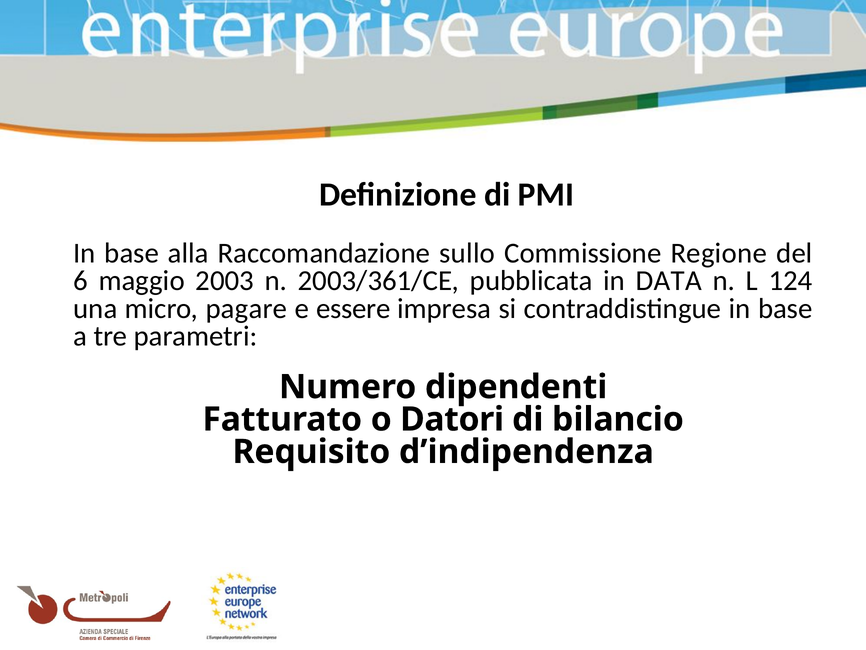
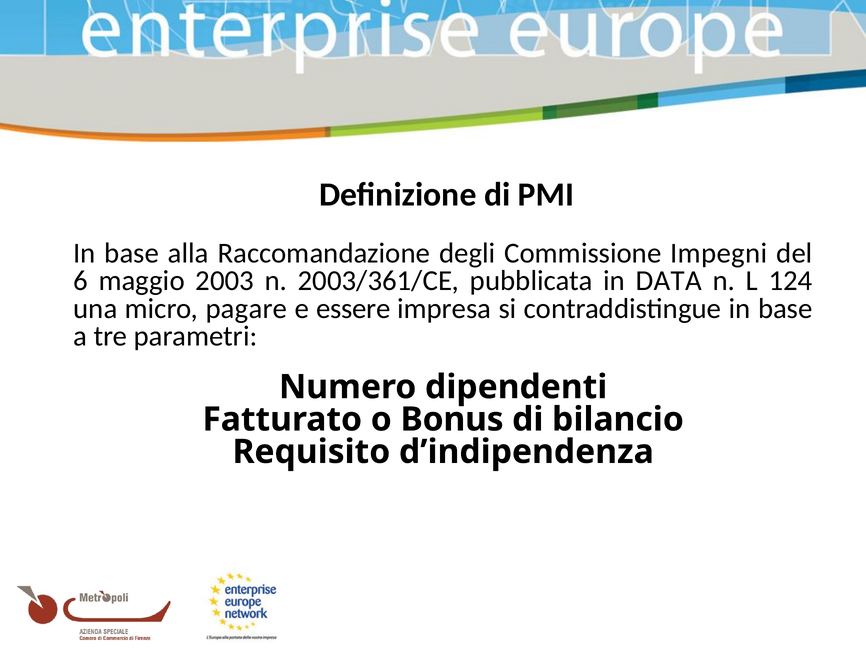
sullo: sullo -> degli
Regione: Regione -> Impegni
Datori: Datori -> Bonus
